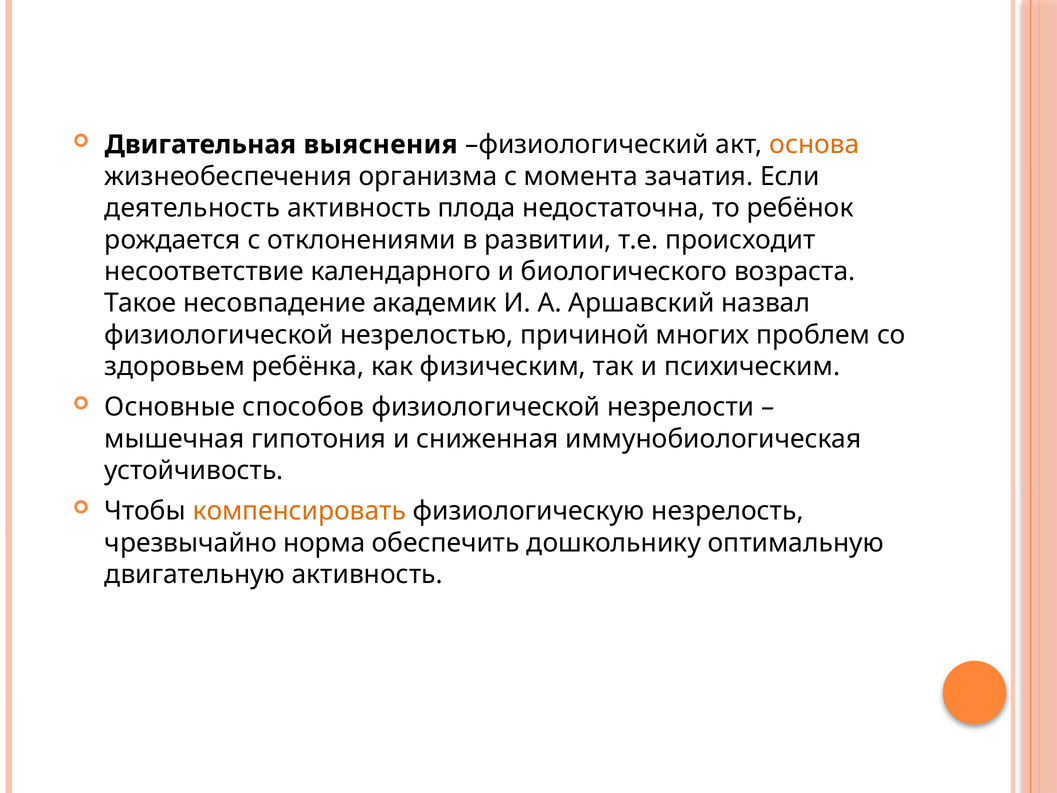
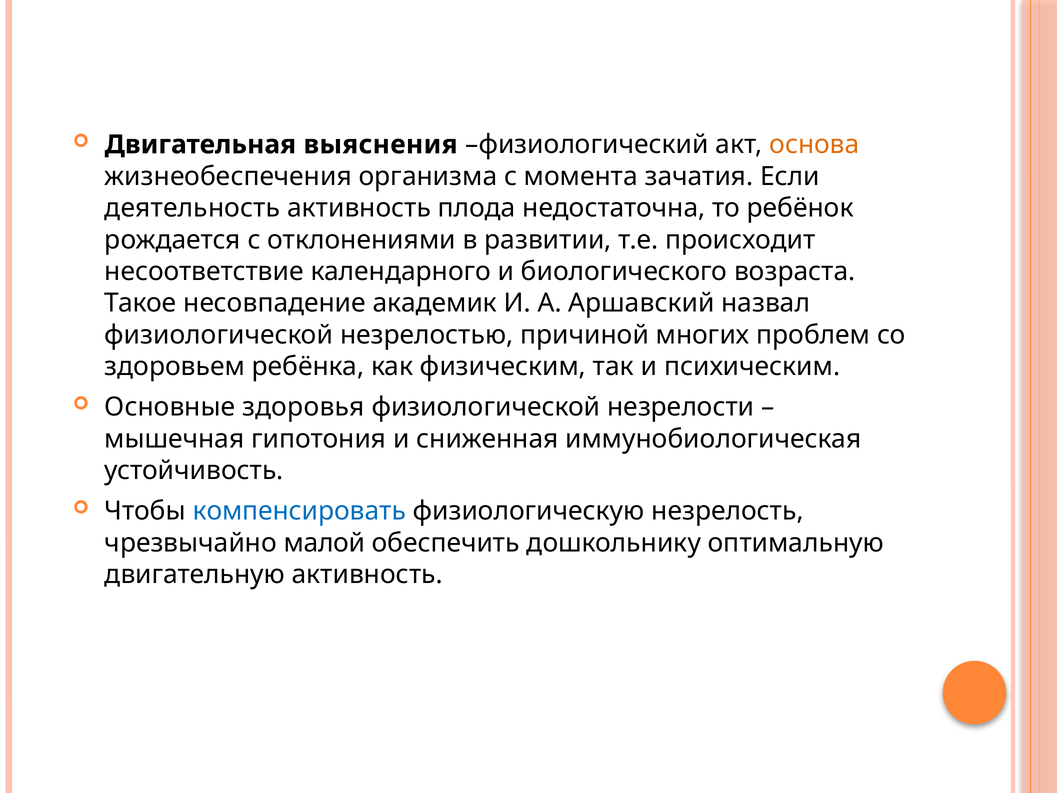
способов: способов -> здоровья
компенсировать colour: orange -> blue
норма: норма -> малой
